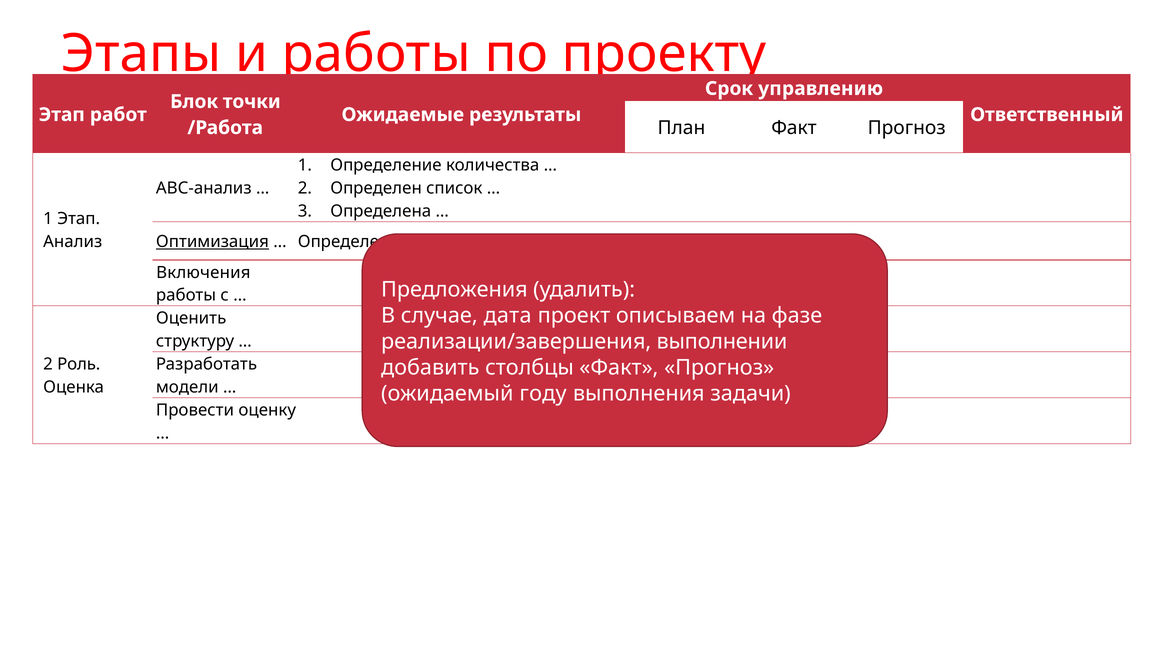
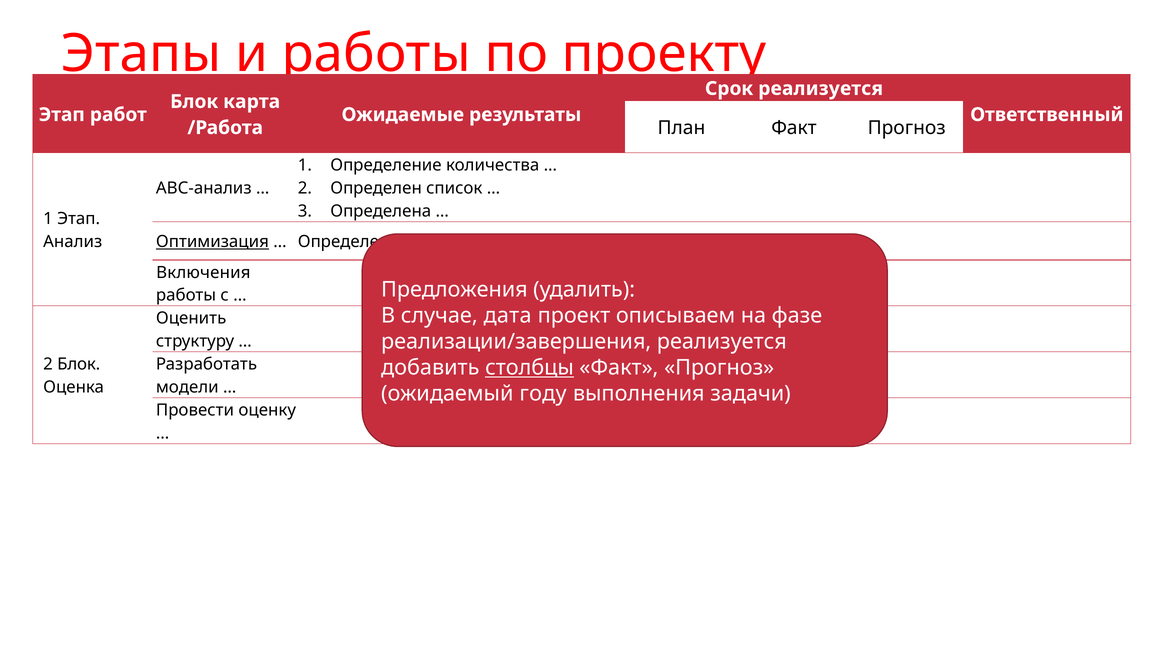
Срок управлению: управлению -> реализуется
точки: точки -> карта
реализации/завершения выполнении: выполнении -> реализуется
2 Роль: Роль -> Блок
столбцы underline: none -> present
